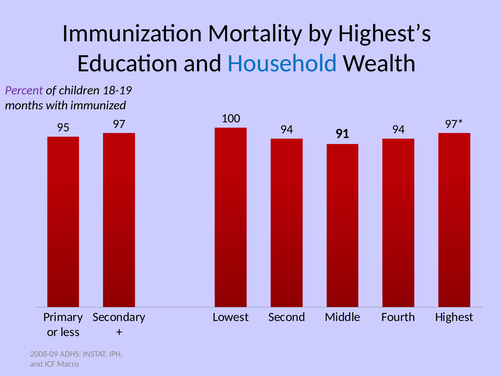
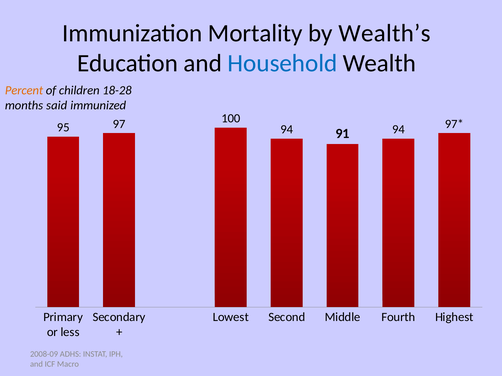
Highest’s: Highest’s -> Wealth’s
Percent colour: purple -> orange
18-19: 18-19 -> 18-28
with: with -> said
